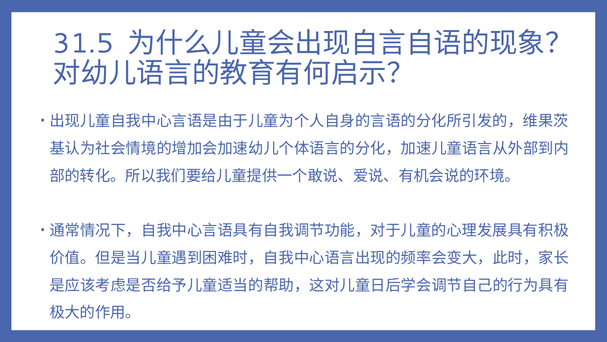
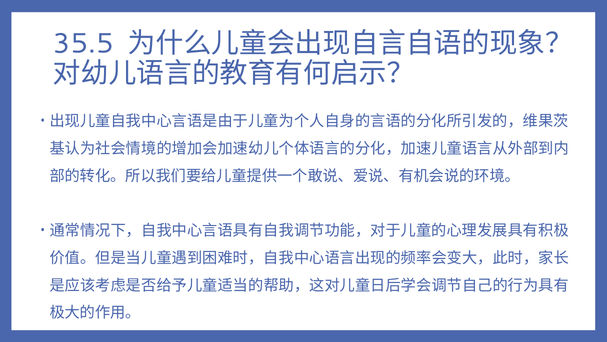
31.5: 31.5 -> 35.5
